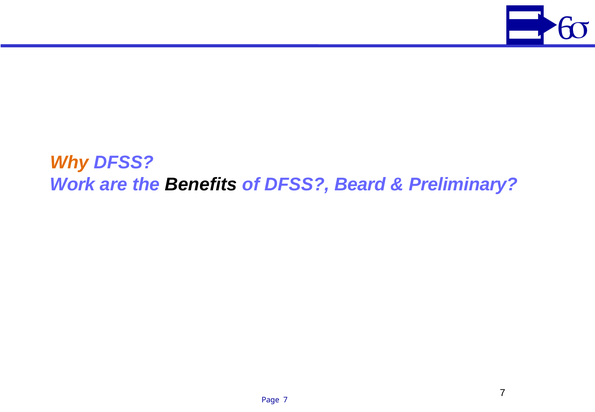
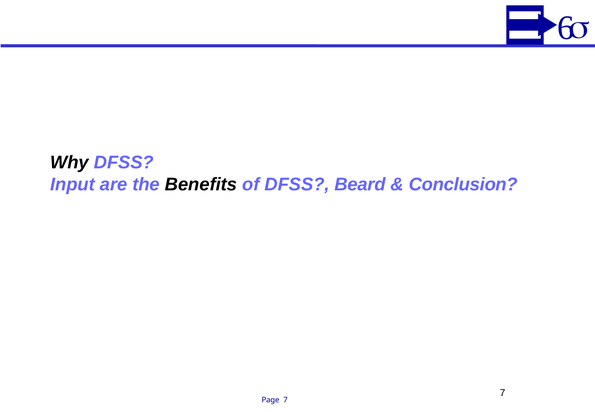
Why colour: orange -> black
Work: Work -> Input
Preliminary: Preliminary -> Conclusion
